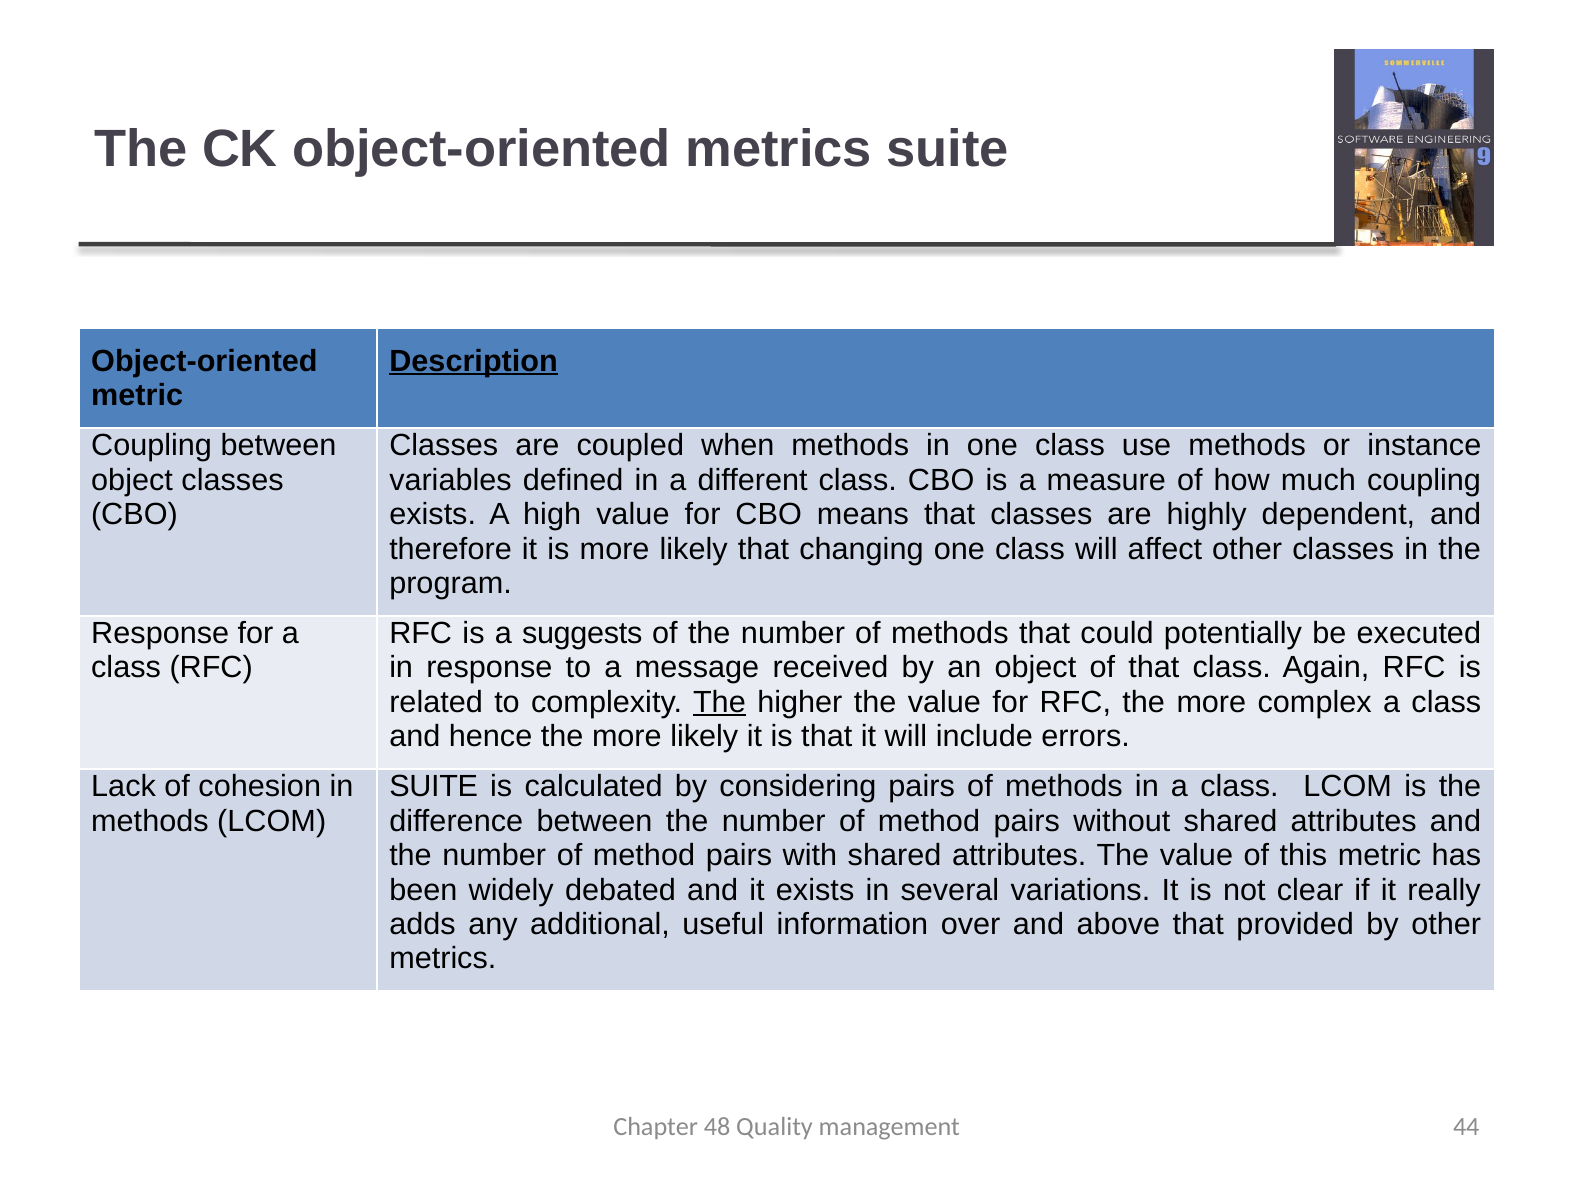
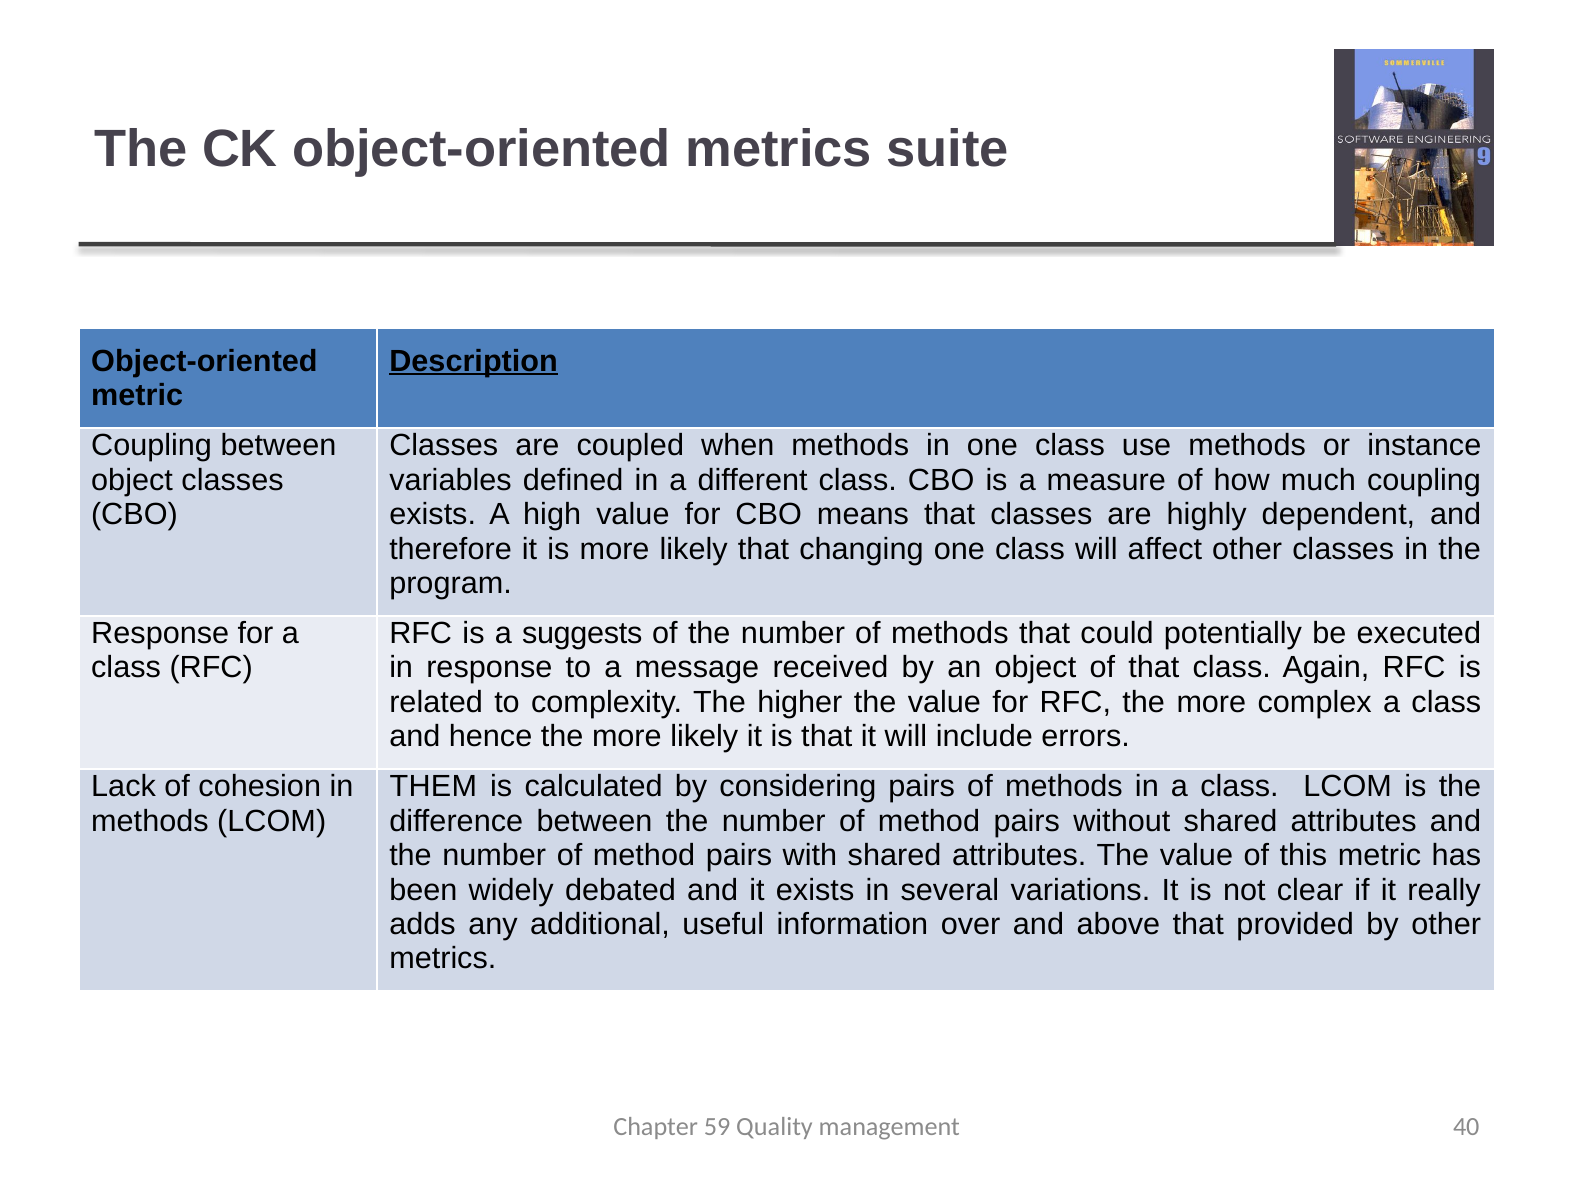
The at (719, 703) underline: present -> none
SUITE at (434, 787): SUITE -> THEM
48: 48 -> 59
44: 44 -> 40
